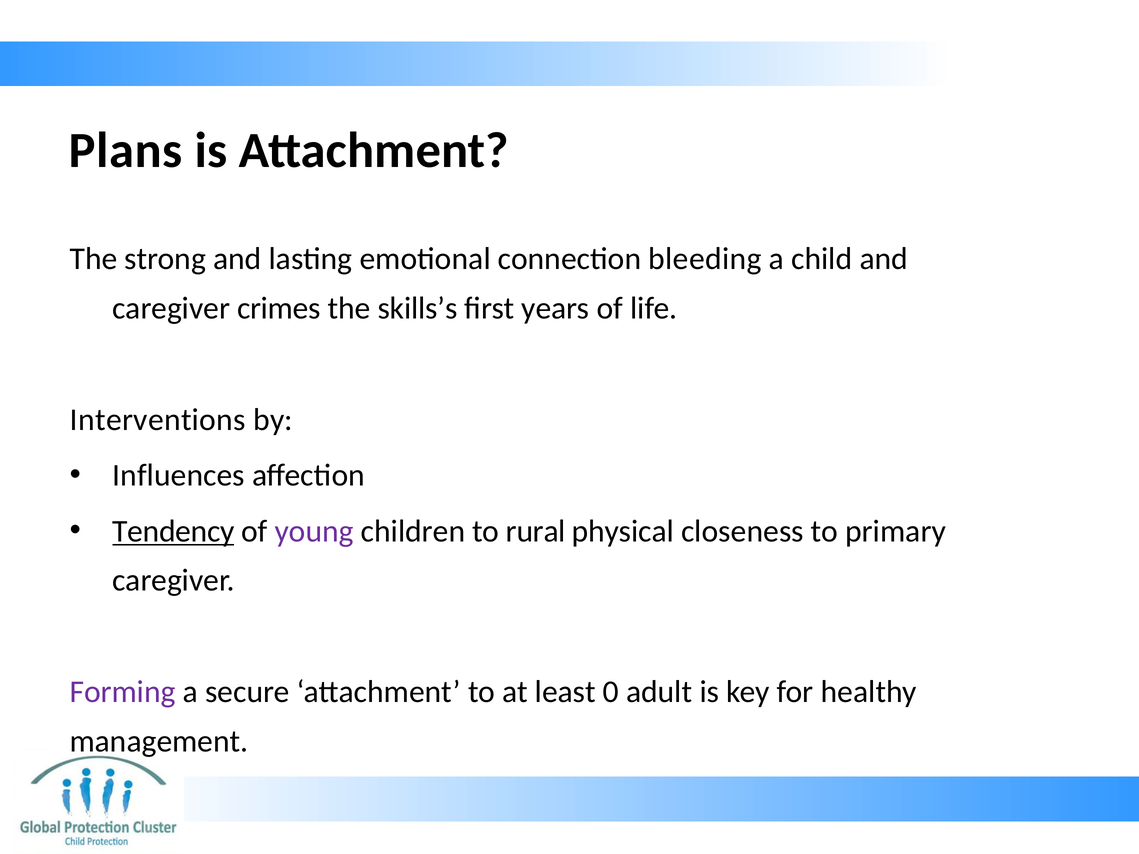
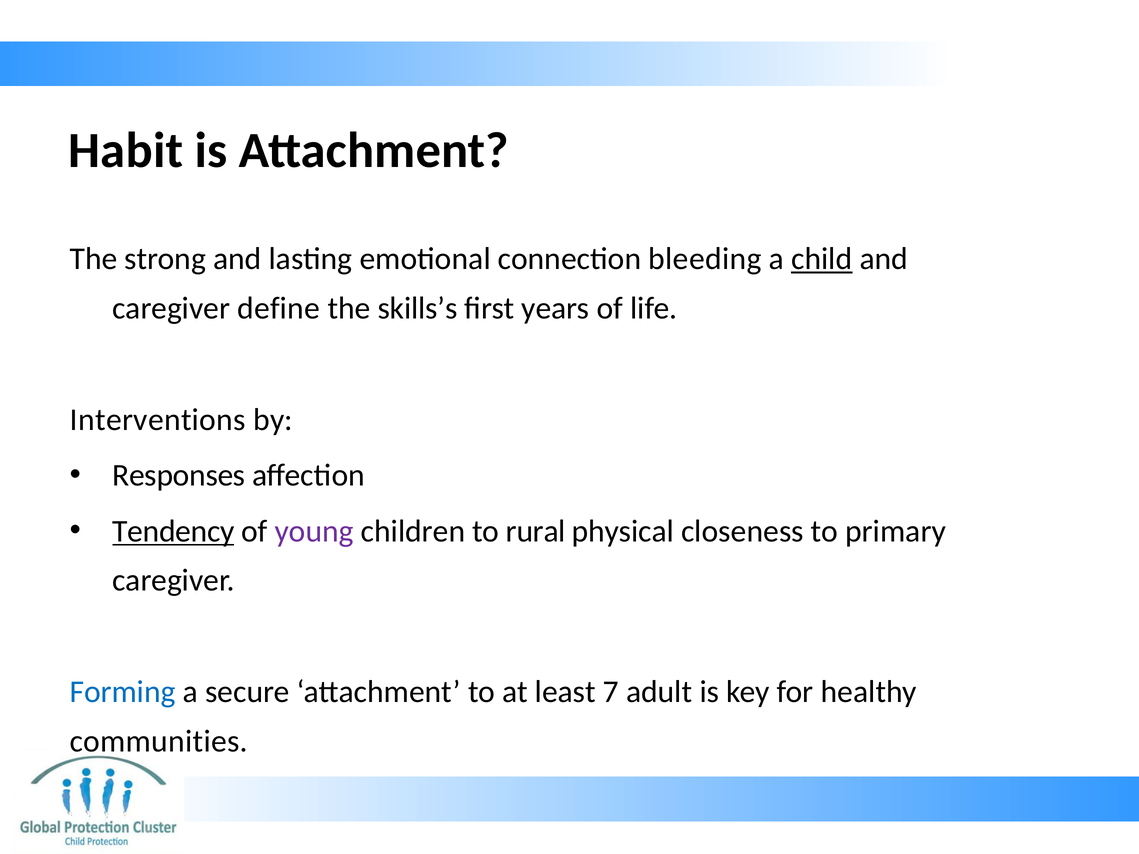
Plans: Plans -> Habit
child underline: none -> present
crimes: crimes -> define
Influences: Influences -> Responses
Forming colour: purple -> blue
0: 0 -> 7
management: management -> communities
